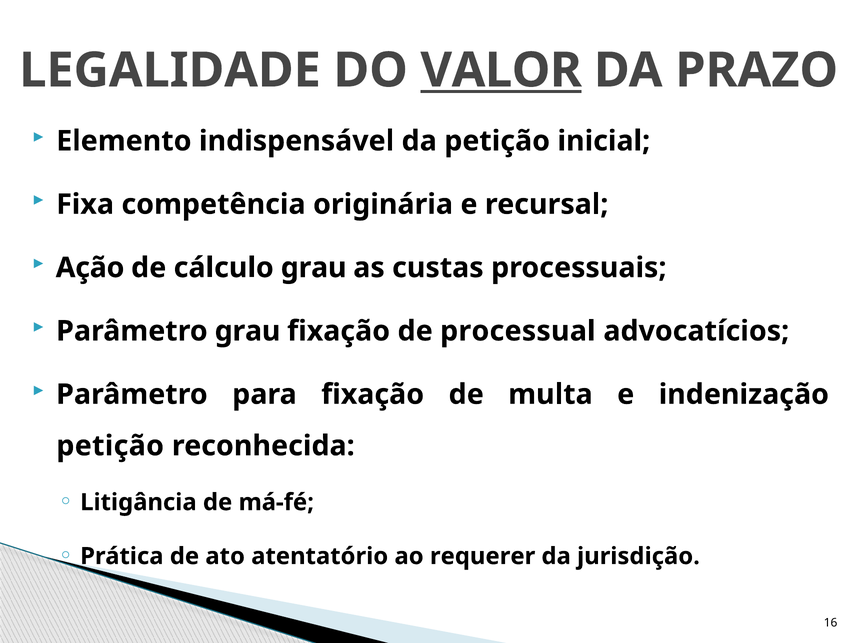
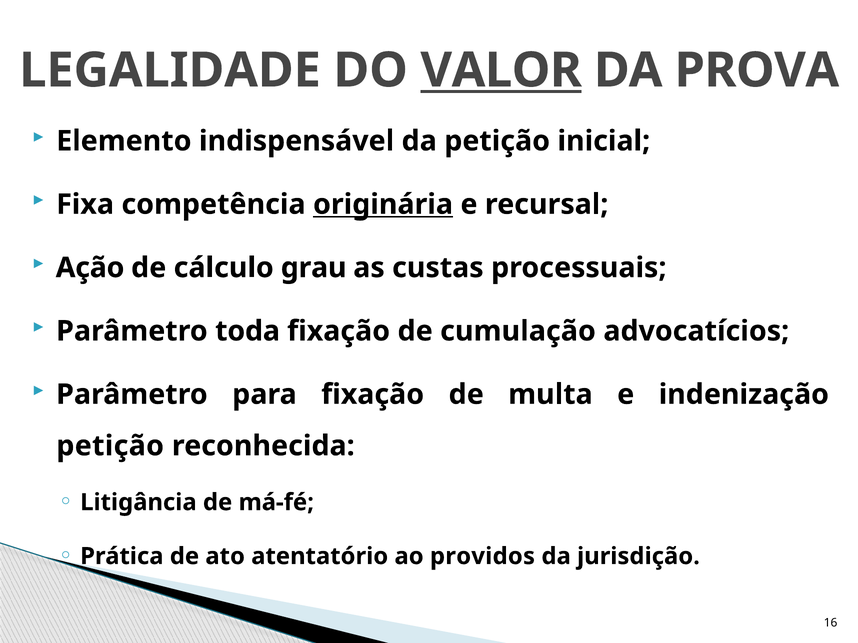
PRAZO: PRAZO -> PROVA
originária underline: none -> present
Parâmetro grau: grau -> toda
processual: processual -> cumulação
requerer: requerer -> providos
